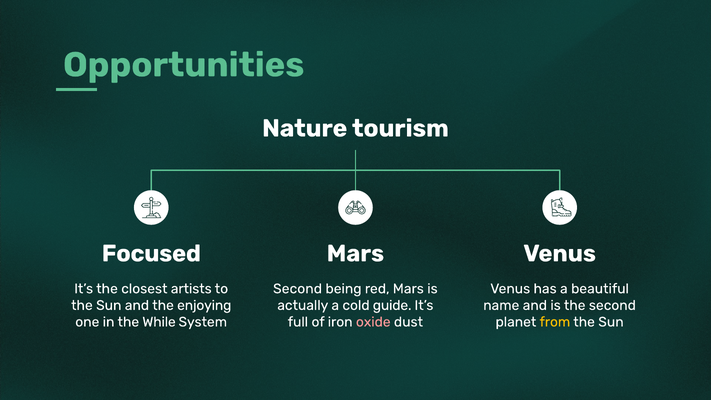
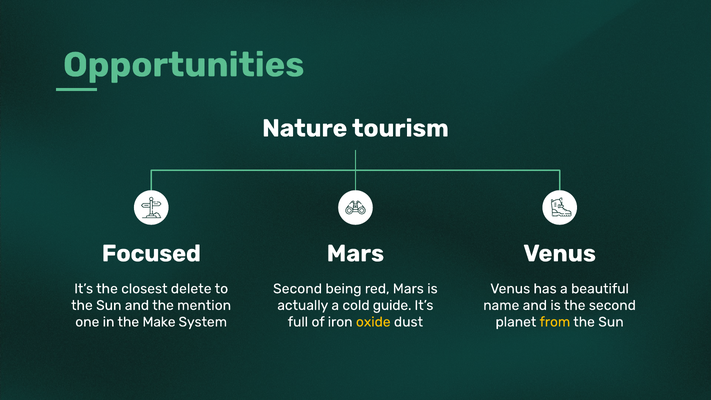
artists: artists -> delete
enjoying: enjoying -> mention
While: While -> Make
oxide colour: pink -> yellow
